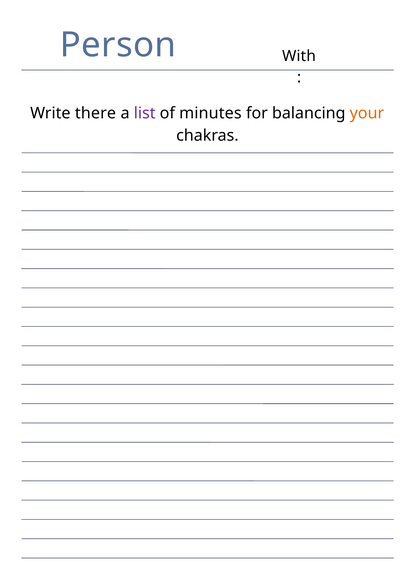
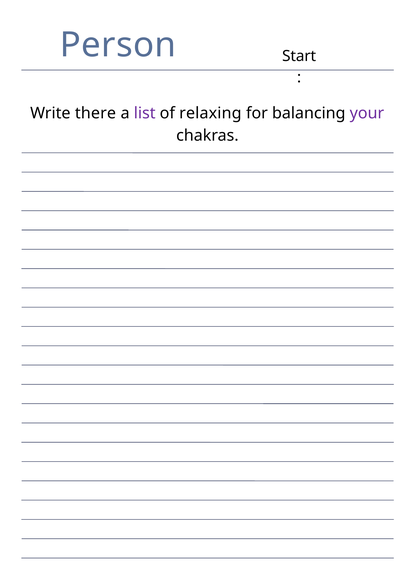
With: With -> Start
minutes: minutes -> relaxing
your colour: orange -> purple
